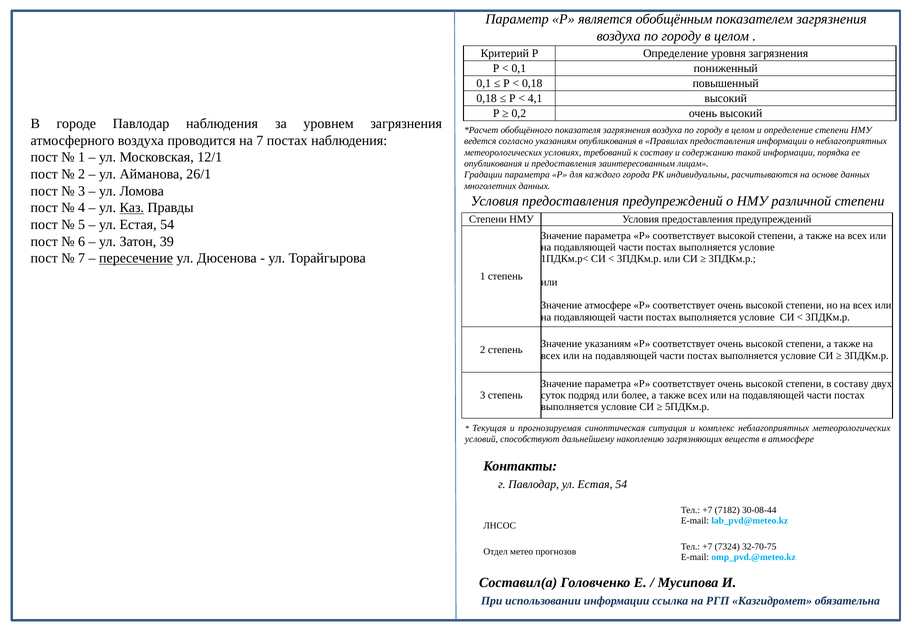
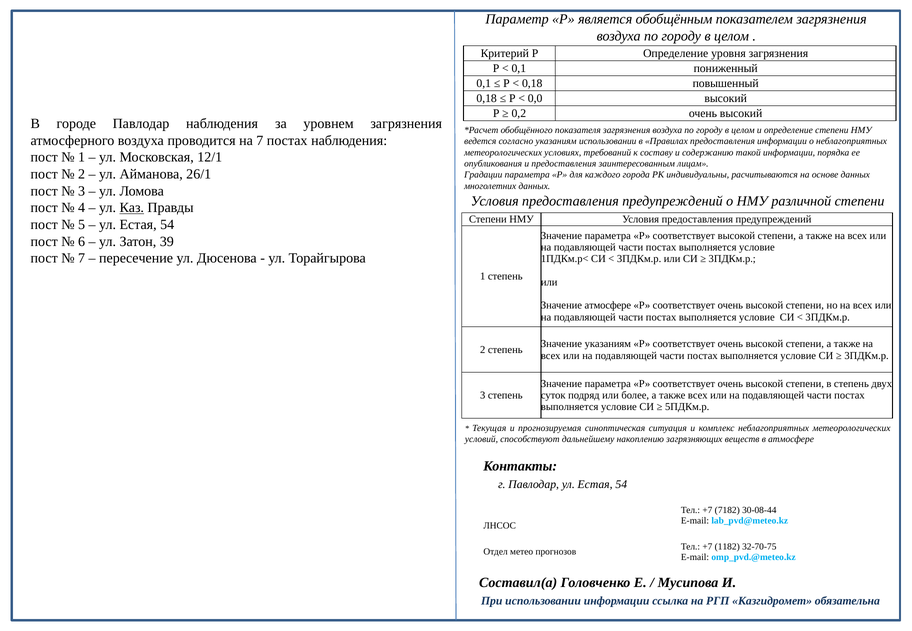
4,1: 4,1 -> 0,0
указаниям опубликования: опубликования -> использовании
пересечение underline: present -> none
в составу: составу -> степень
7324: 7324 -> 1182
